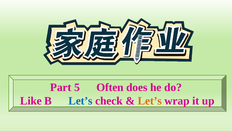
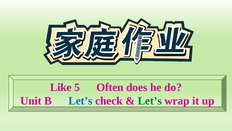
Part: Part -> Like
Like: Like -> Unit
Let’s at (150, 100) colour: orange -> green
